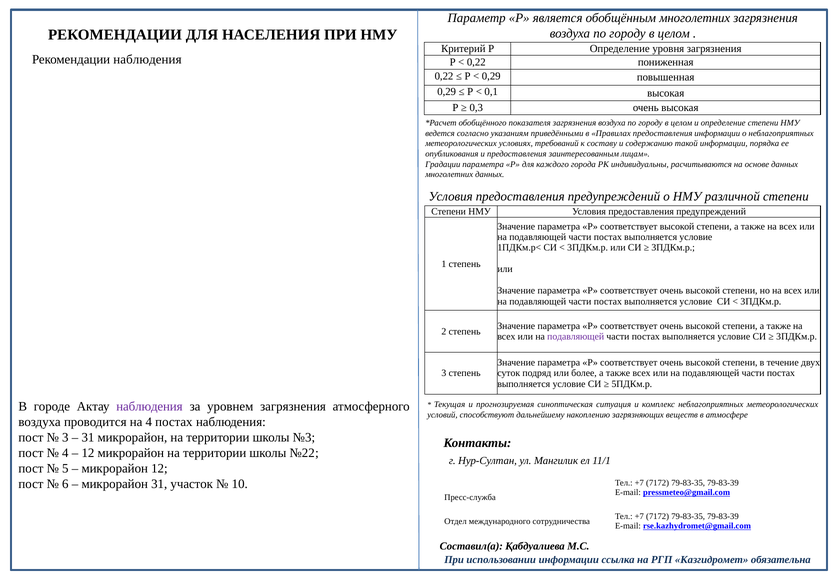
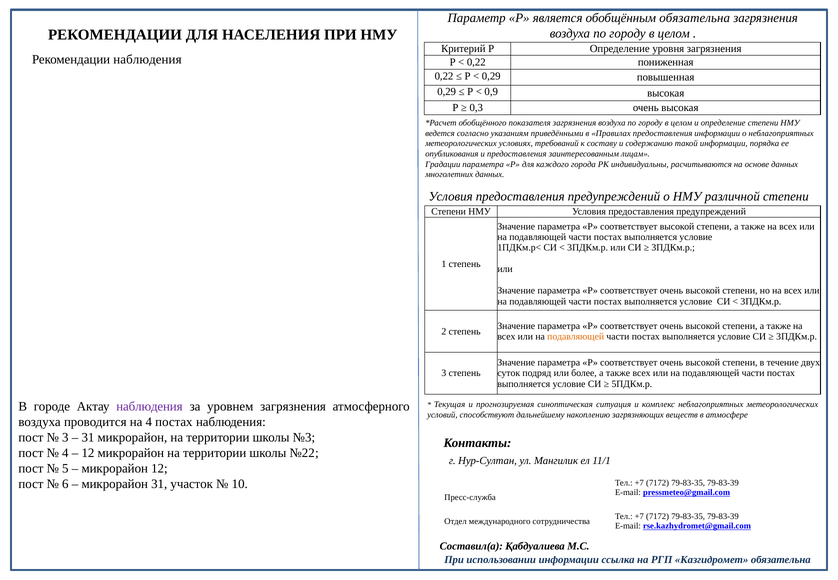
обобщённым многолетних: многолетних -> обязательна
0,1: 0,1 -> 0,9
подавляющей at (576, 337) colour: purple -> orange
